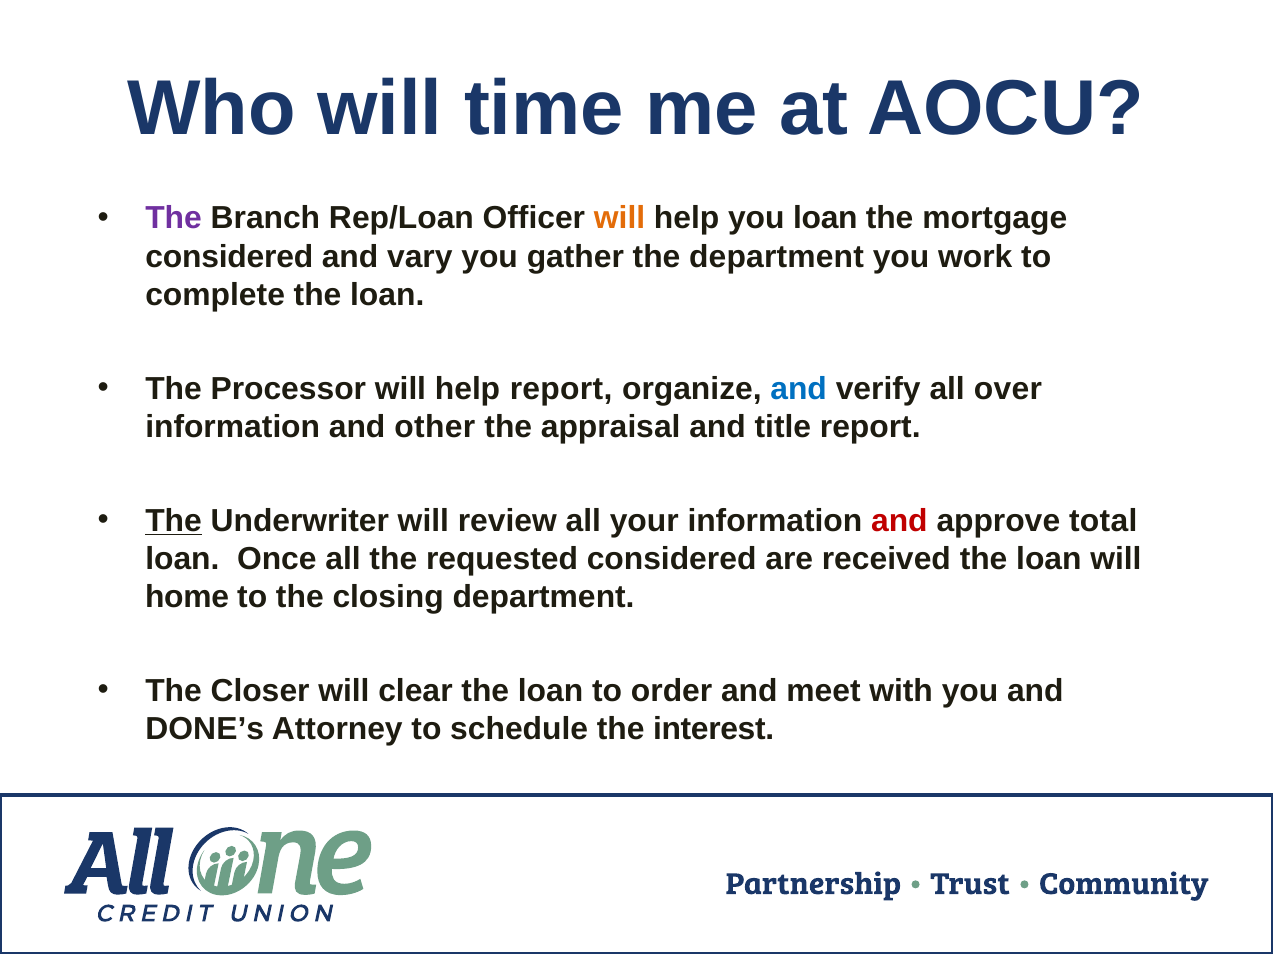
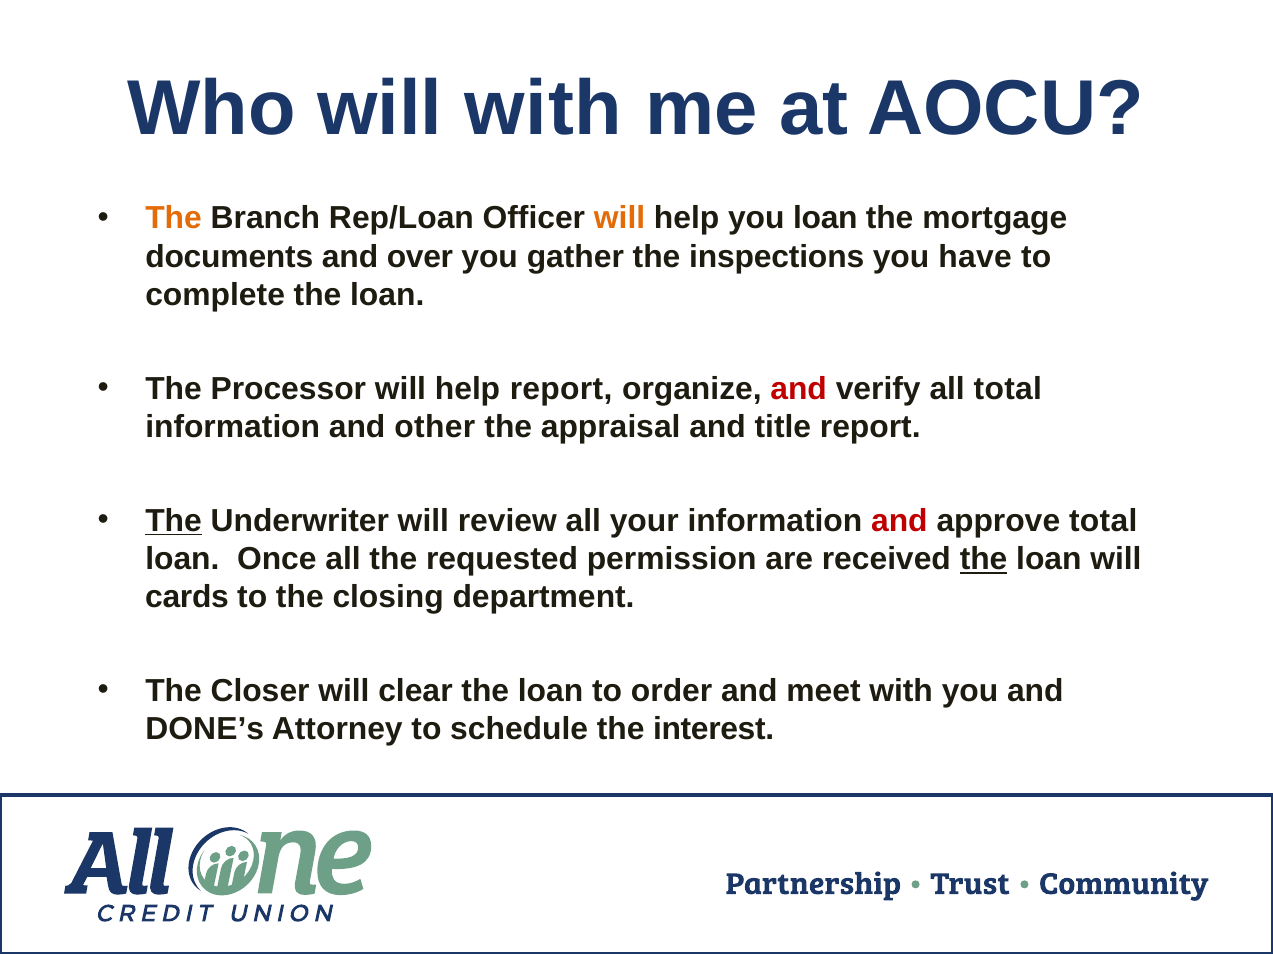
will time: time -> with
The at (174, 219) colour: purple -> orange
considered at (229, 257): considered -> documents
vary: vary -> over
the department: department -> inspections
work: work -> have
and at (799, 389) colour: blue -> red
all over: over -> total
requested considered: considered -> permission
the at (984, 559) underline: none -> present
home: home -> cards
